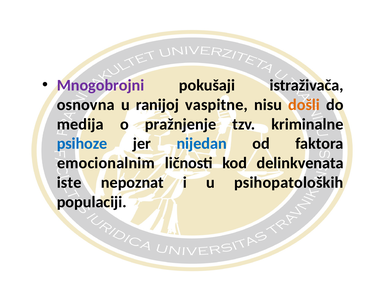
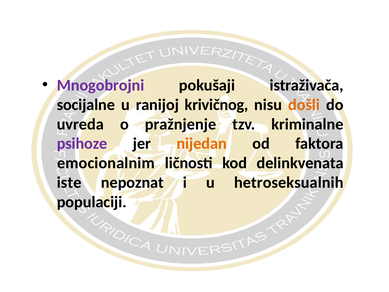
osnovna: osnovna -> socijalne
vaspitne: vaspitne -> krivičnog
medija: medija -> uvreda
psihoze colour: blue -> purple
nijedan colour: blue -> orange
psihopatoloških: psihopatoloških -> hetroseksualnih
